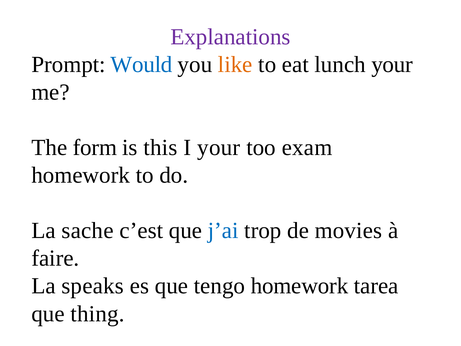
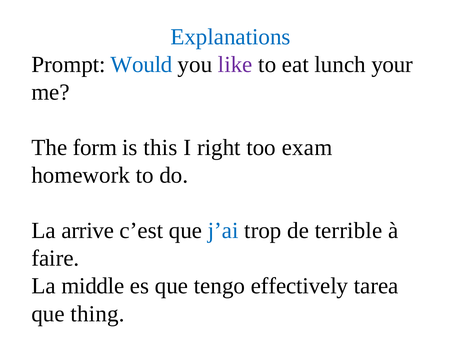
Explanations colour: purple -> blue
like colour: orange -> purple
I your: your -> right
sache: sache -> arrive
movies: movies -> terrible
speaks: speaks -> middle
tengo homework: homework -> effectively
